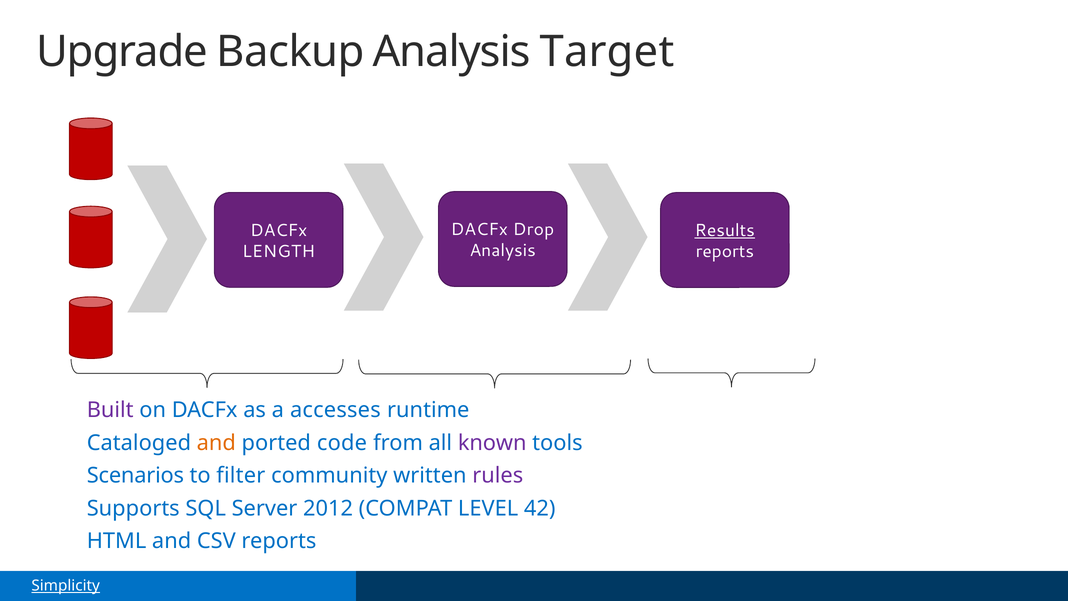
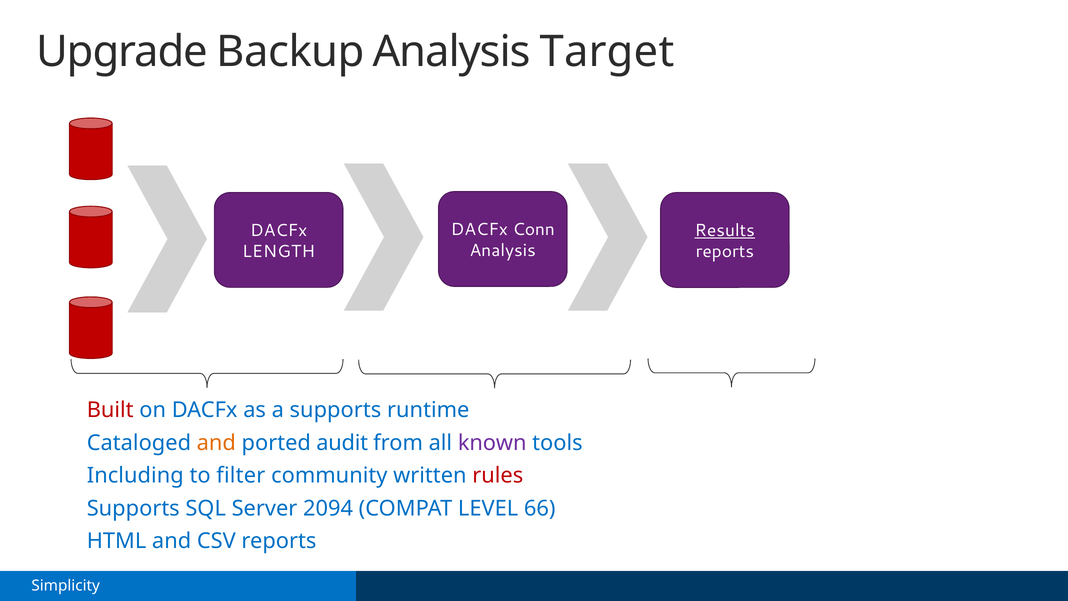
Drop: Drop -> Conn
Built colour: purple -> red
a accesses: accesses -> supports
code: code -> audit
Scenarios: Scenarios -> Including
rules colour: purple -> red
2012: 2012 -> 2094
42: 42 -> 66
Simplicity underline: present -> none
